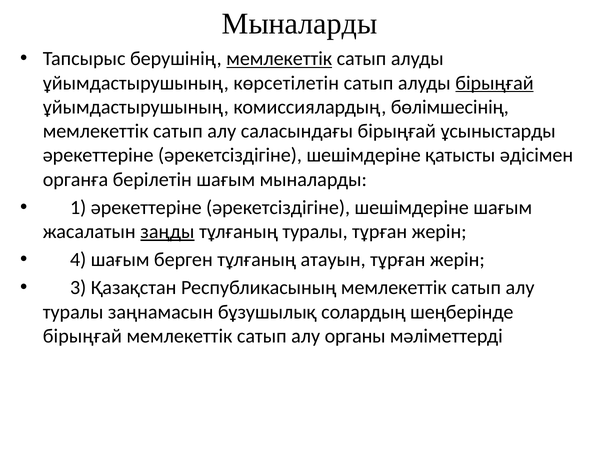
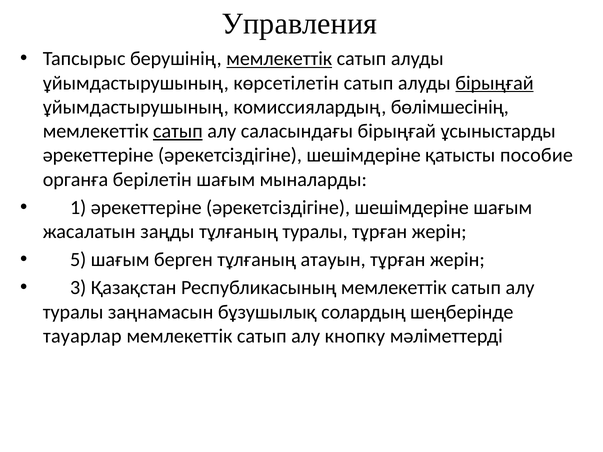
Мыналарды at (300, 24): Мыналарды -> Управления
сатып at (178, 131) underline: none -> present
әдісімен: әдісімен -> пособие
заңды underline: present -> none
4: 4 -> 5
бірыңғай at (82, 336): бірыңғай -> тауарлар
органы: органы -> кнопку
